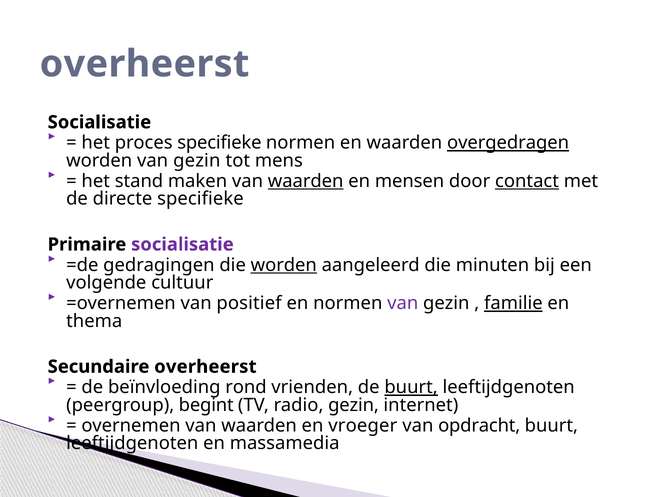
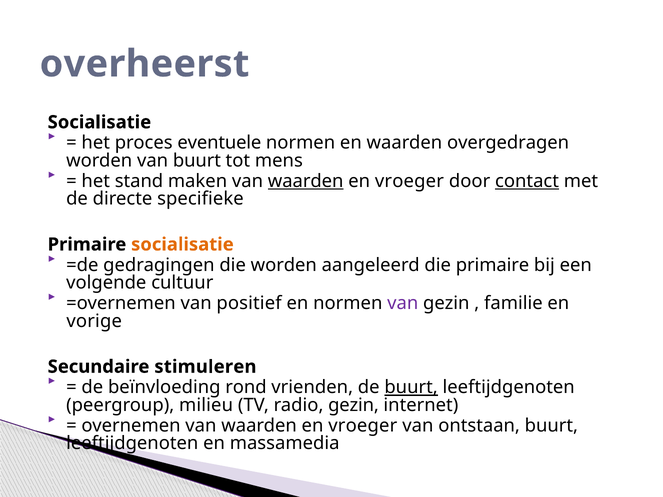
proces specifieke: specifieke -> eventuele
overgedragen underline: present -> none
worden van gezin: gezin -> buurt
mensen at (410, 181): mensen -> vroeger
socialisatie at (182, 245) colour: purple -> orange
worden at (284, 265) underline: present -> none
die minuten: minuten -> primaire
familie underline: present -> none
thema: thema -> vorige
overheerst at (205, 367): overheerst -> stimuleren
begint: begint -> milieu
opdracht: opdracht -> ontstaan
